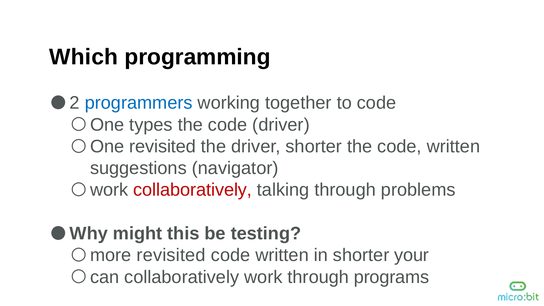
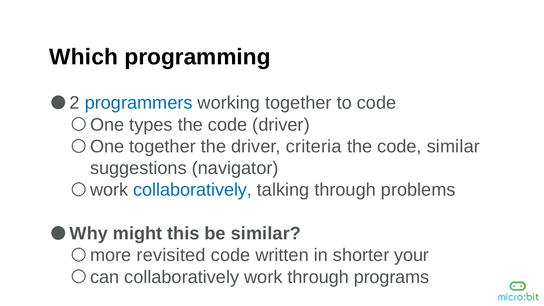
One revisited: revisited -> together
driver shorter: shorter -> criteria
the code written: written -> similar
collaboratively at (193, 190) colour: red -> blue
be testing: testing -> similar
